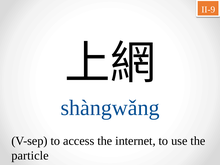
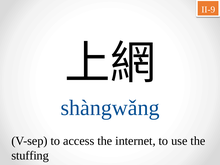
particle: particle -> stuffing
